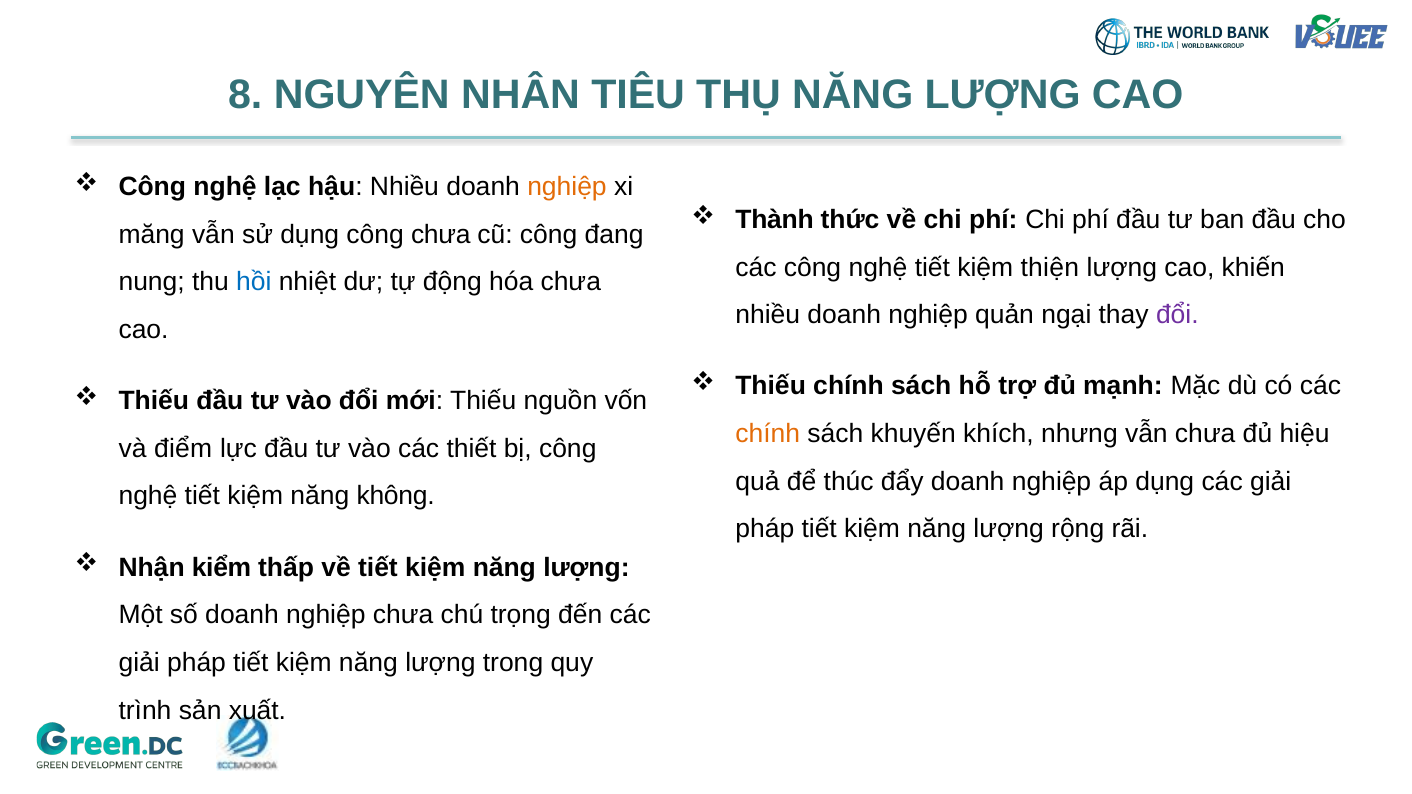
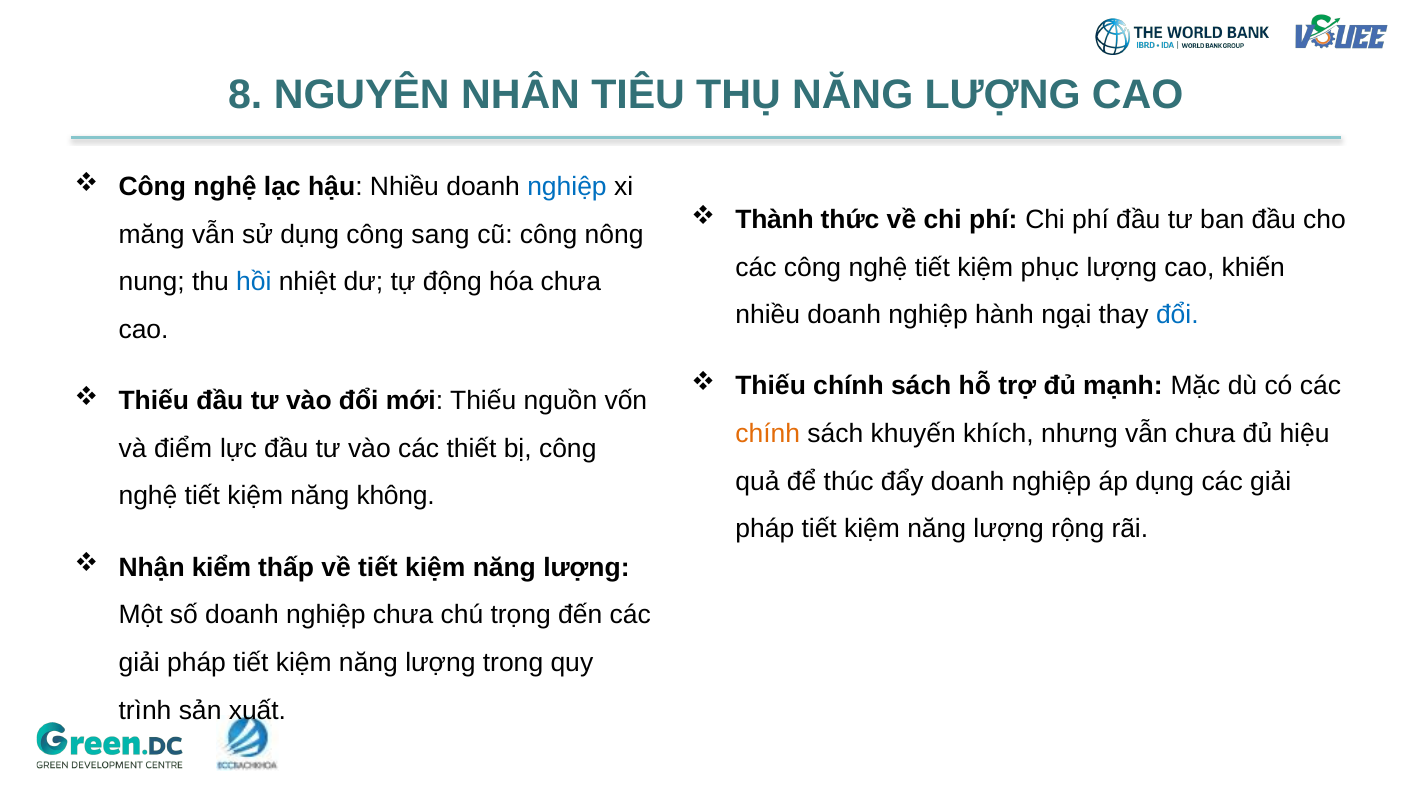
nghiệp at (567, 187) colour: orange -> blue
công chưa: chưa -> sang
đang: đang -> nông
thiện: thiện -> phục
quản: quản -> hành
đổi at (1177, 315) colour: purple -> blue
